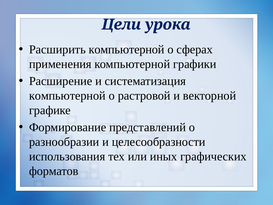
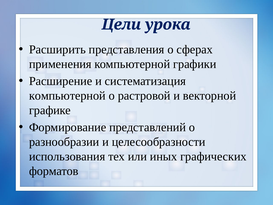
Расширить компьютерной: компьютерной -> представления
